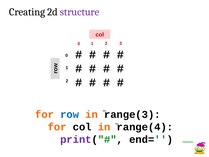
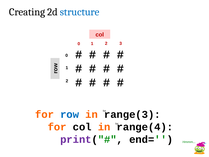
structure colour: purple -> blue
